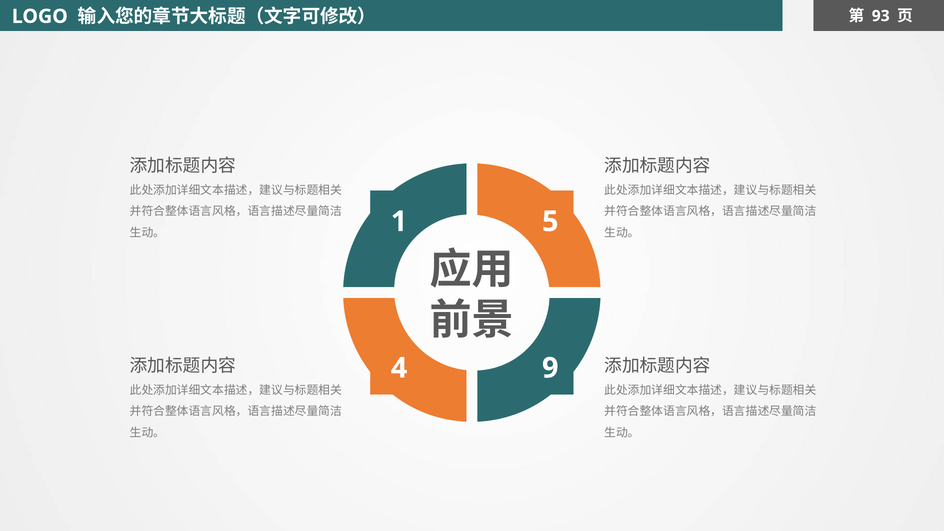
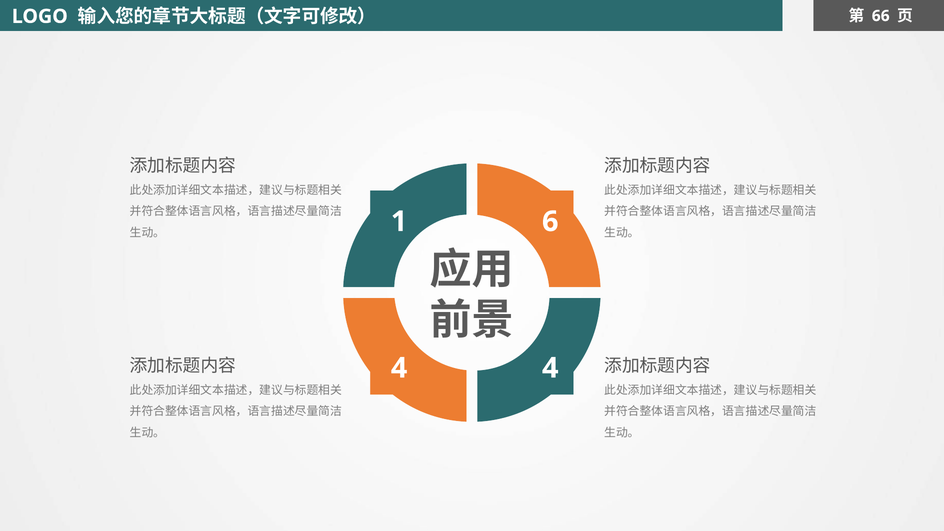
93: 93 -> 66
5: 5 -> 6
4 9: 9 -> 4
